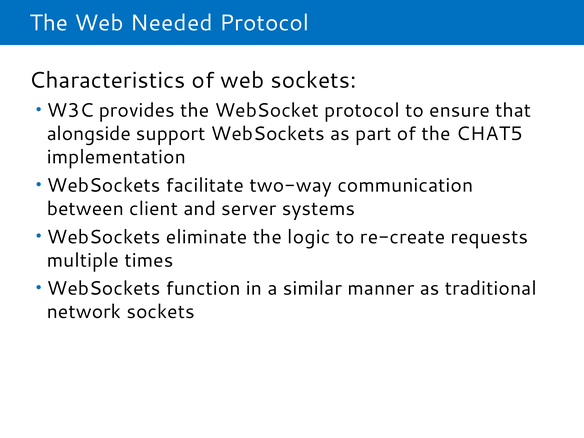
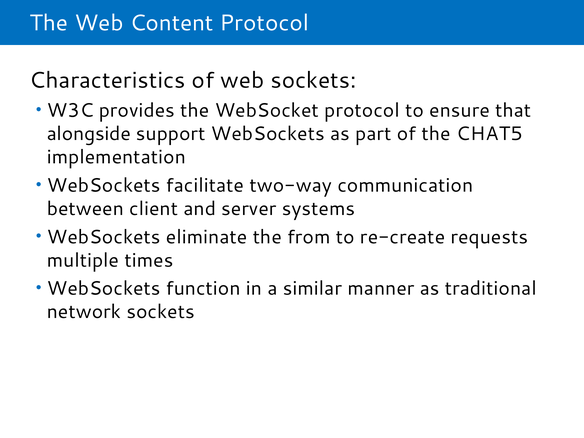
Needed: Needed -> Content
logic: logic -> from
